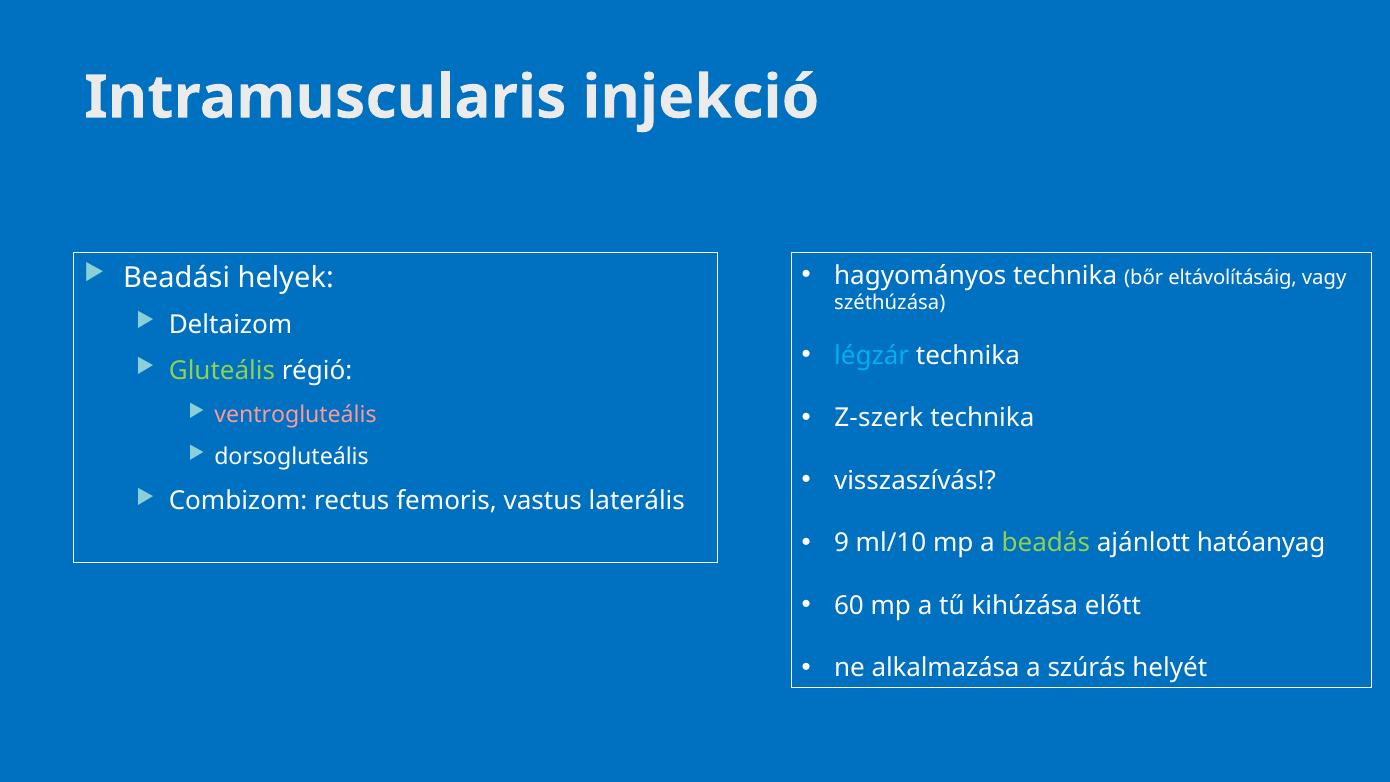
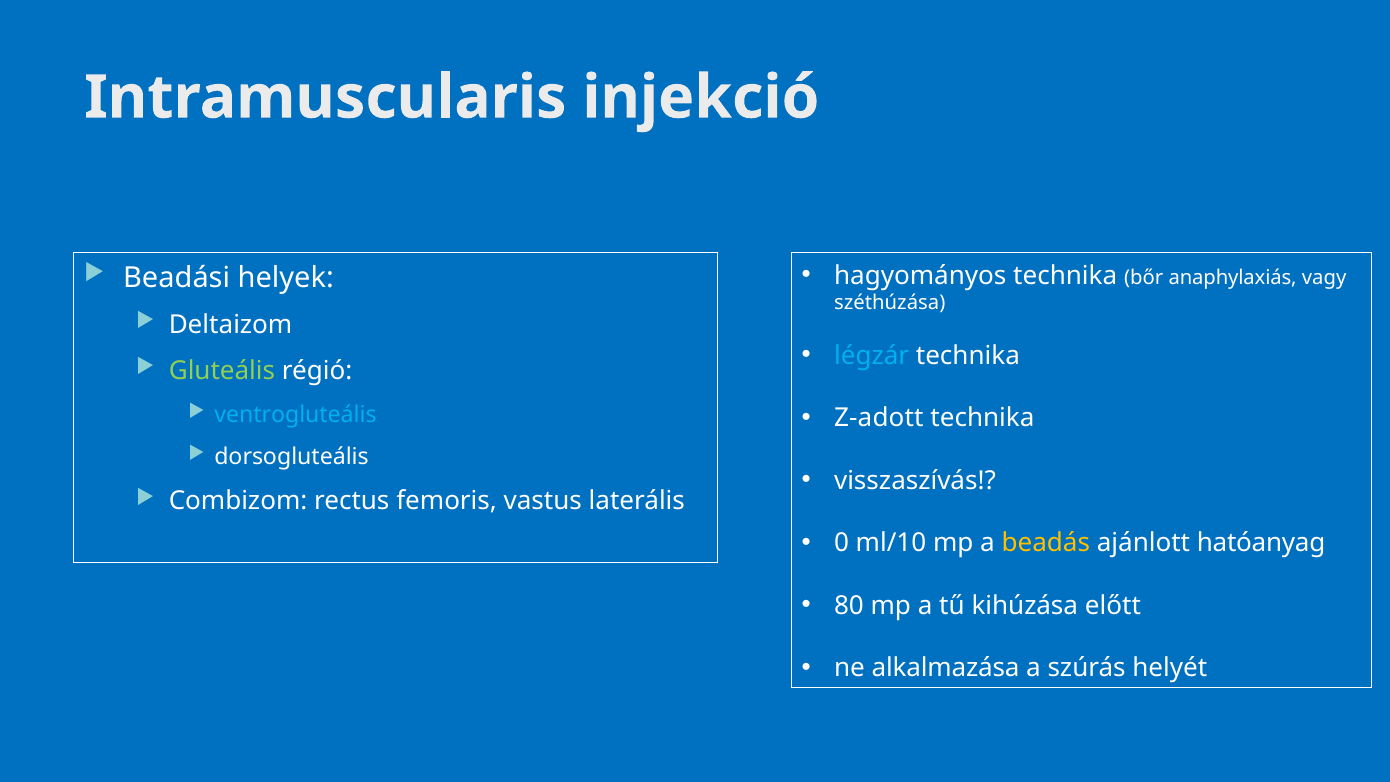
eltávolításáig: eltávolításáig -> anaphylaxiás
ventrogluteális colour: pink -> light blue
Z-szerk: Z-szerk -> Z-adott
9: 9 -> 0
beadás colour: light green -> yellow
60: 60 -> 80
